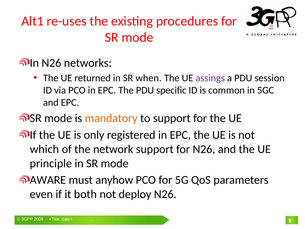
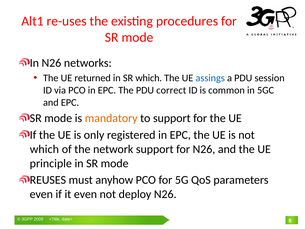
SR when: when -> which
assings colour: purple -> blue
specific: specific -> correct
AWARE: AWARE -> REUSES
it both: both -> even
